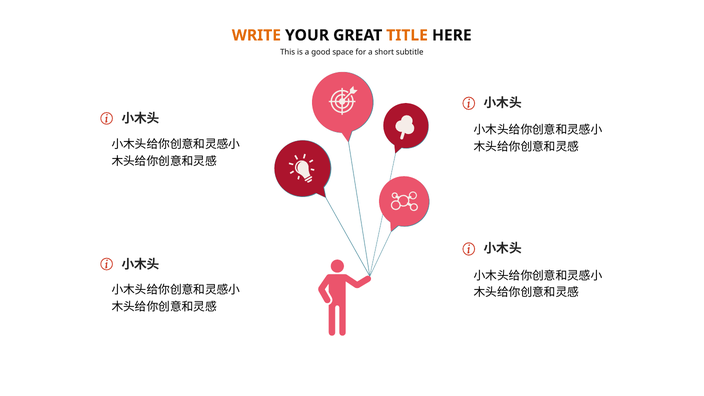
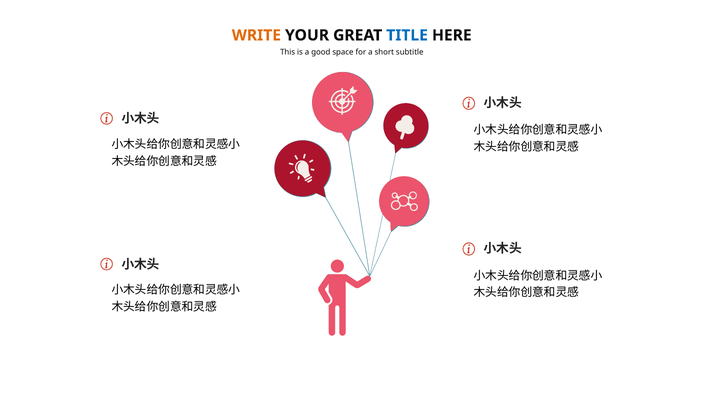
TITLE colour: orange -> blue
